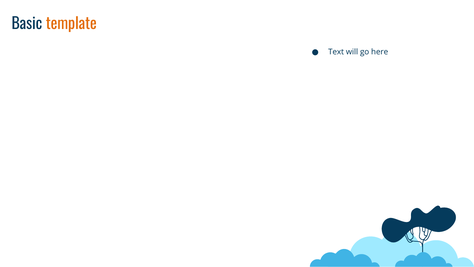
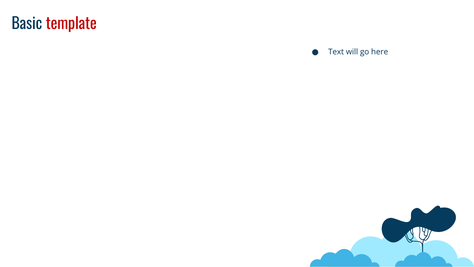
template colour: orange -> red
